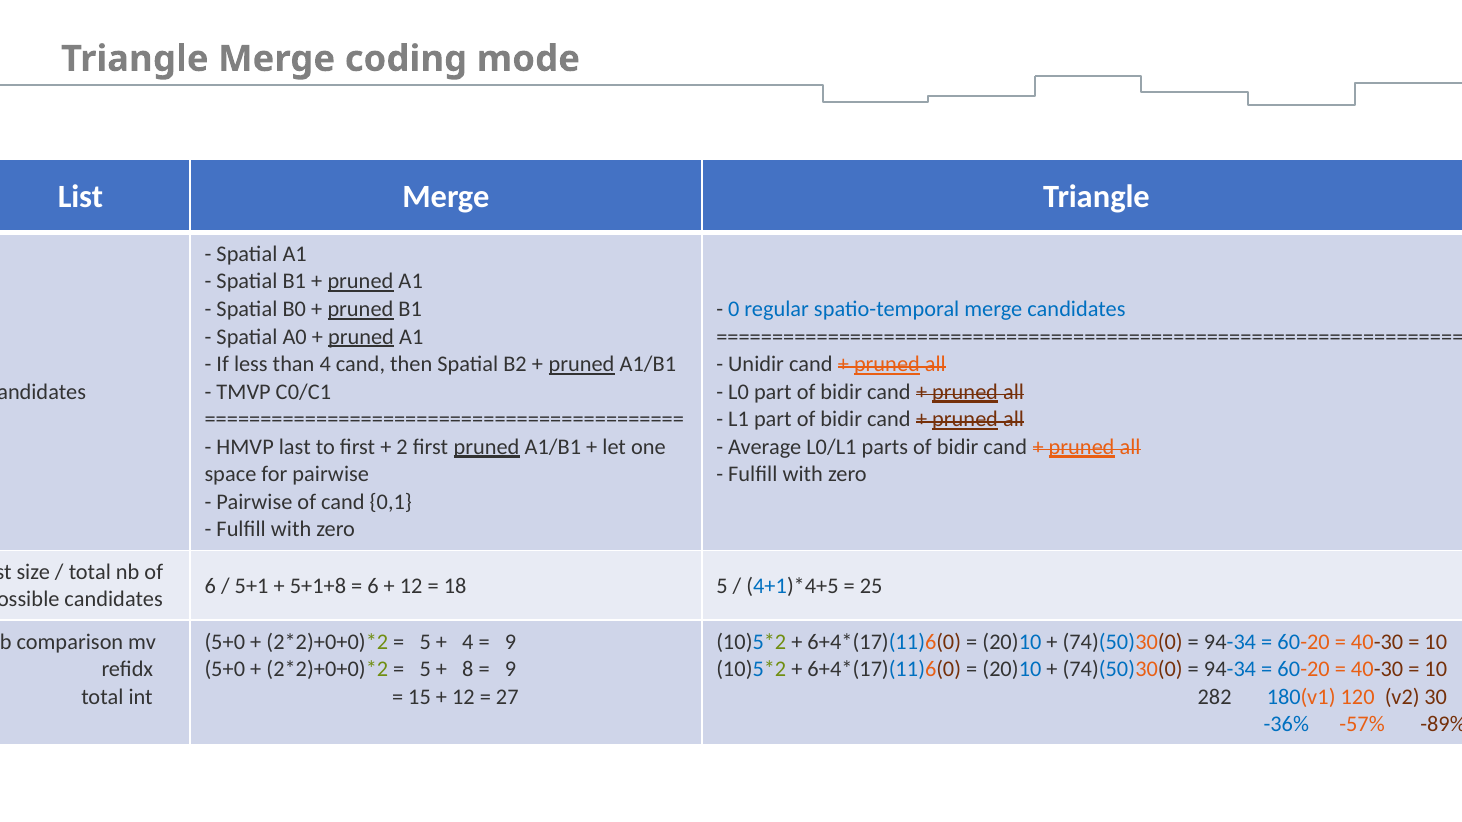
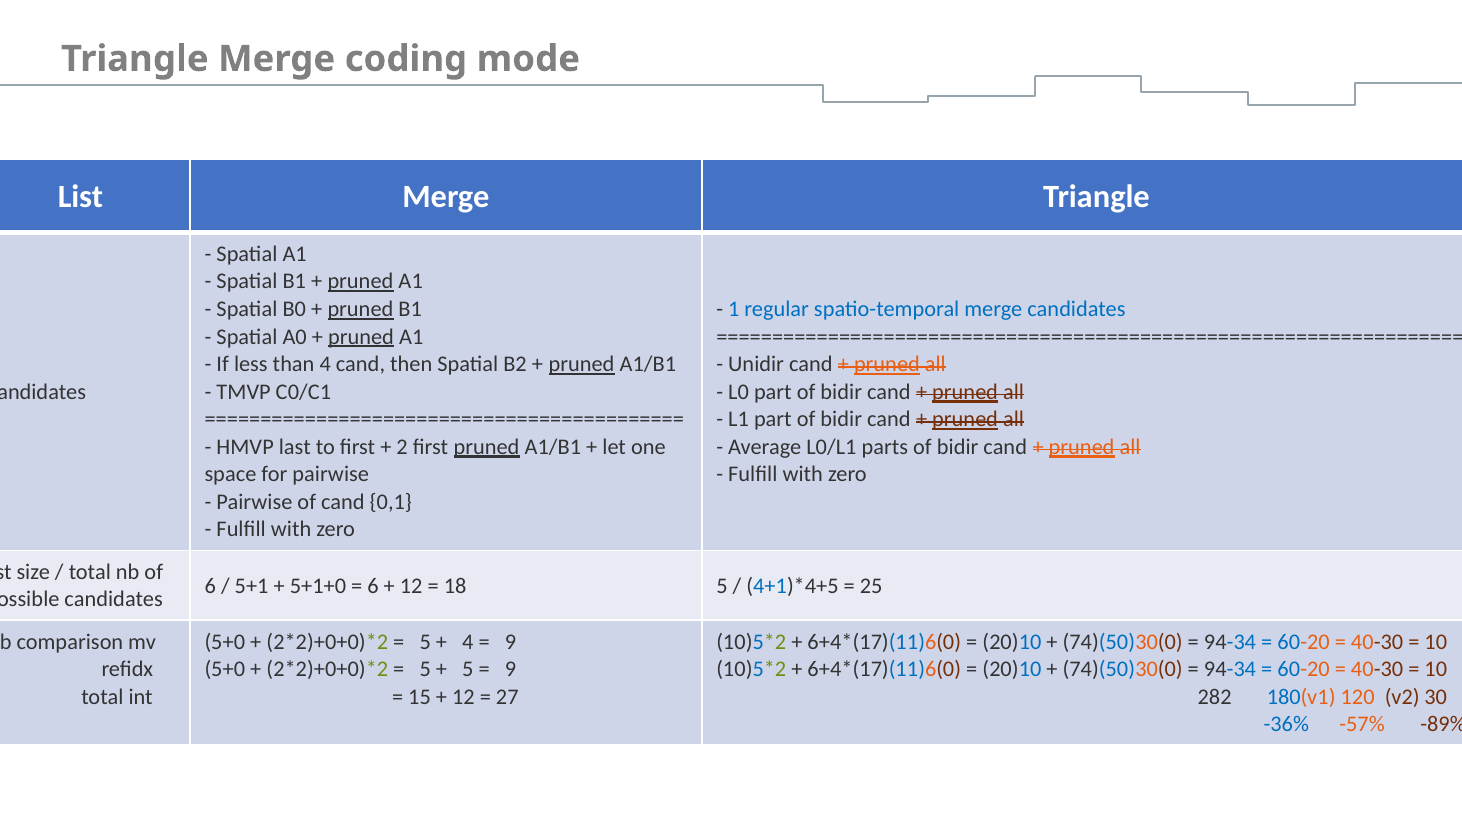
0: 0 -> 1
5+1+8: 5+1+8 -> 5+1+0
8 at (468, 670): 8 -> 5
